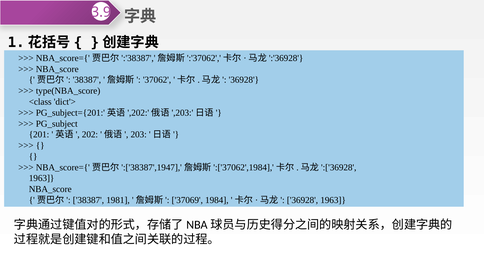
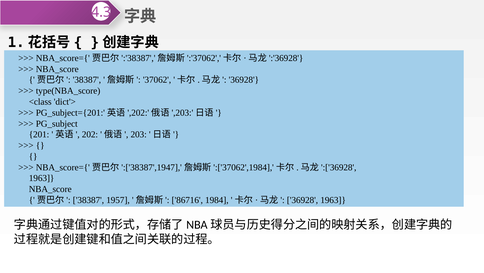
3.9: 3.9 -> 4.3
1981: 1981 -> 1957
37069: 37069 -> 86716
